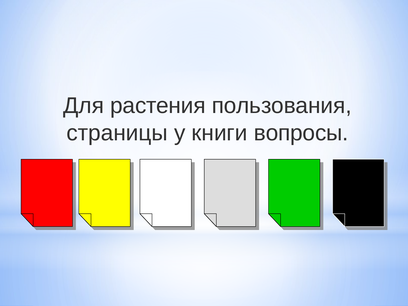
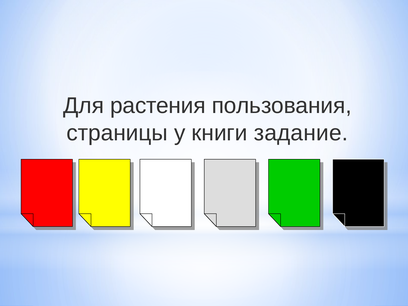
вопросы: вопросы -> задание
